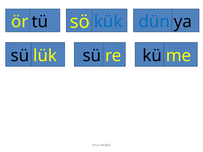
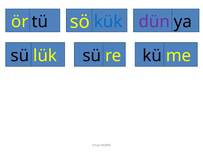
dün colour: blue -> purple
